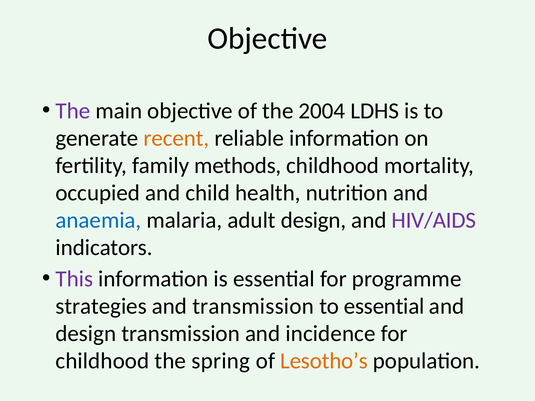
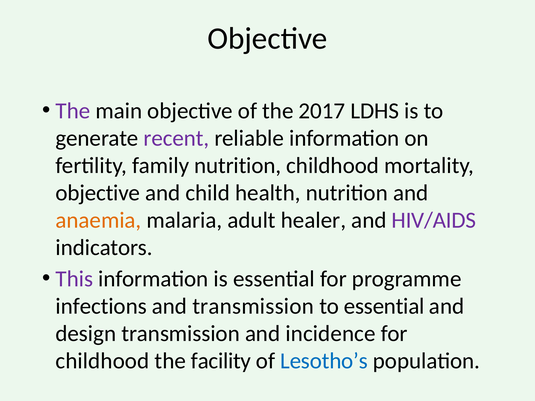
2004: 2004 -> 2017
recent colour: orange -> purple
family methods: methods -> nutrition
occupied at (98, 193): occupied -> objective
anaemia colour: blue -> orange
adult design: design -> healer
strategies: strategies -> infections
spring: spring -> facility
Lesotho’s colour: orange -> blue
